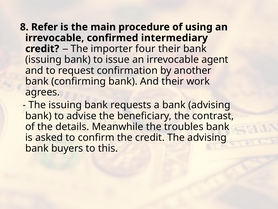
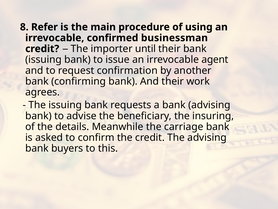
intermediary: intermediary -> businessman
four: four -> until
contrast: contrast -> insuring
troubles: troubles -> carriage
